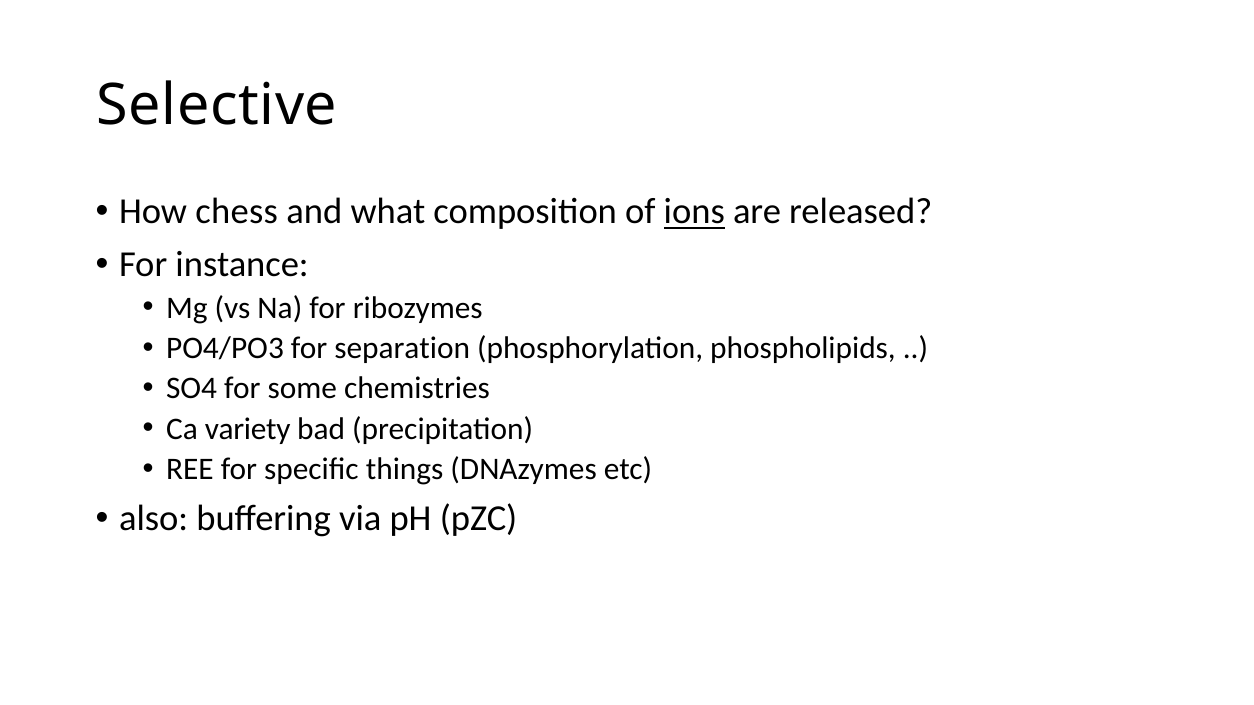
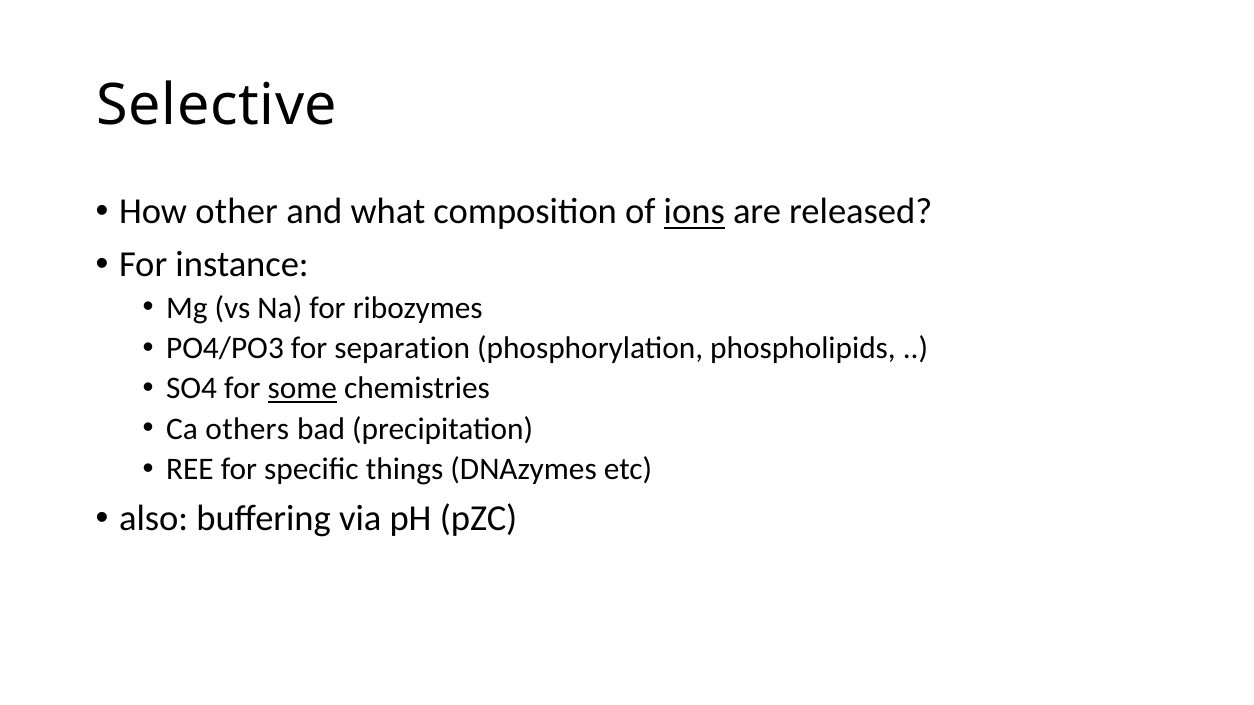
chess: chess -> other
some underline: none -> present
variety: variety -> others
